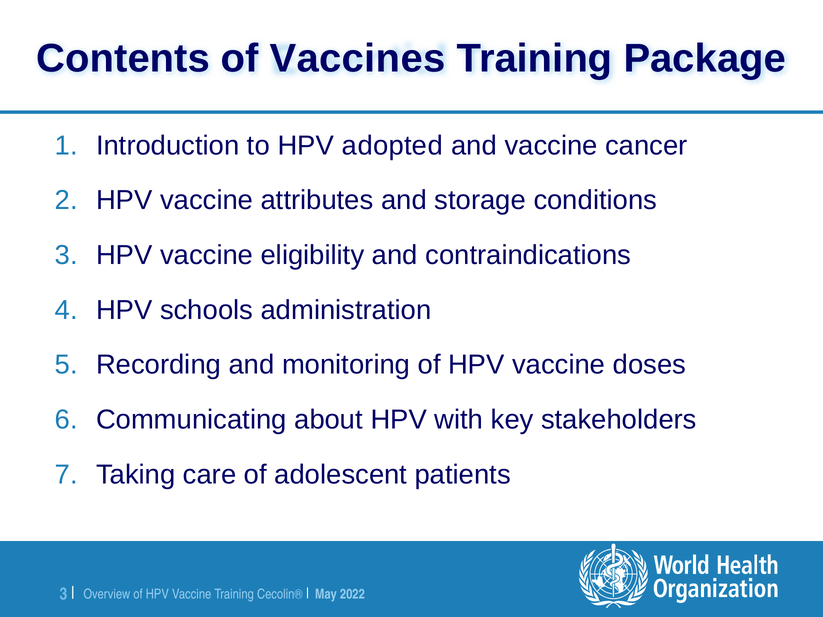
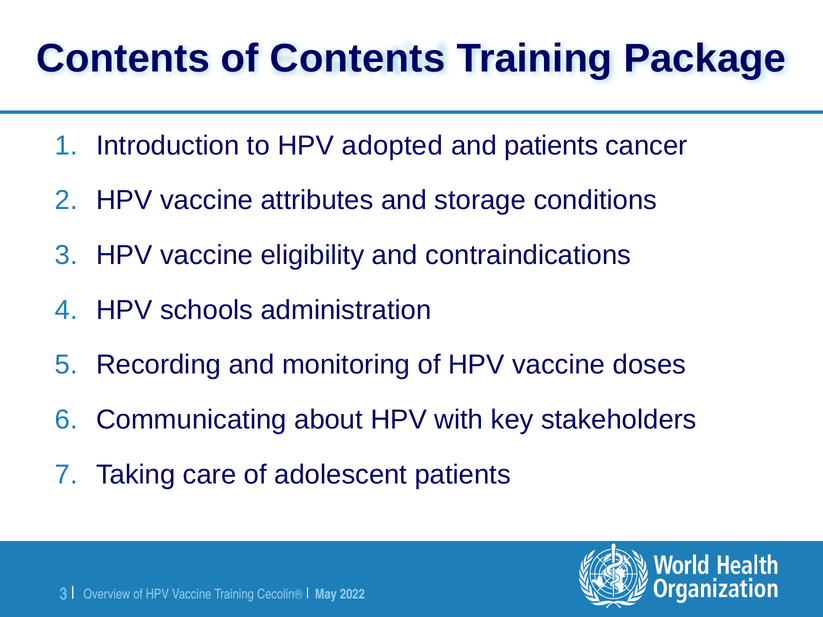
of Vaccines: Vaccines -> Contents
and vaccine: vaccine -> patients
